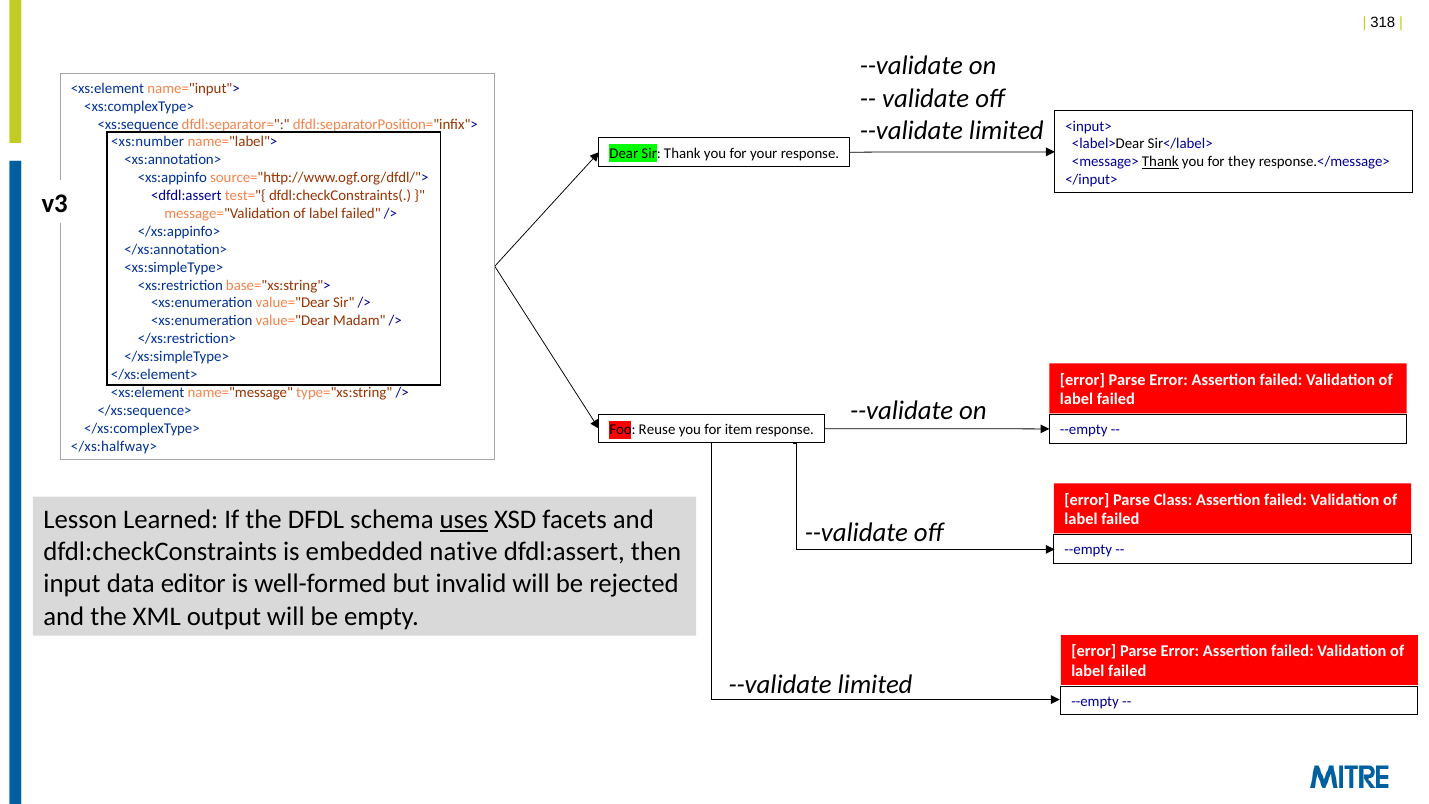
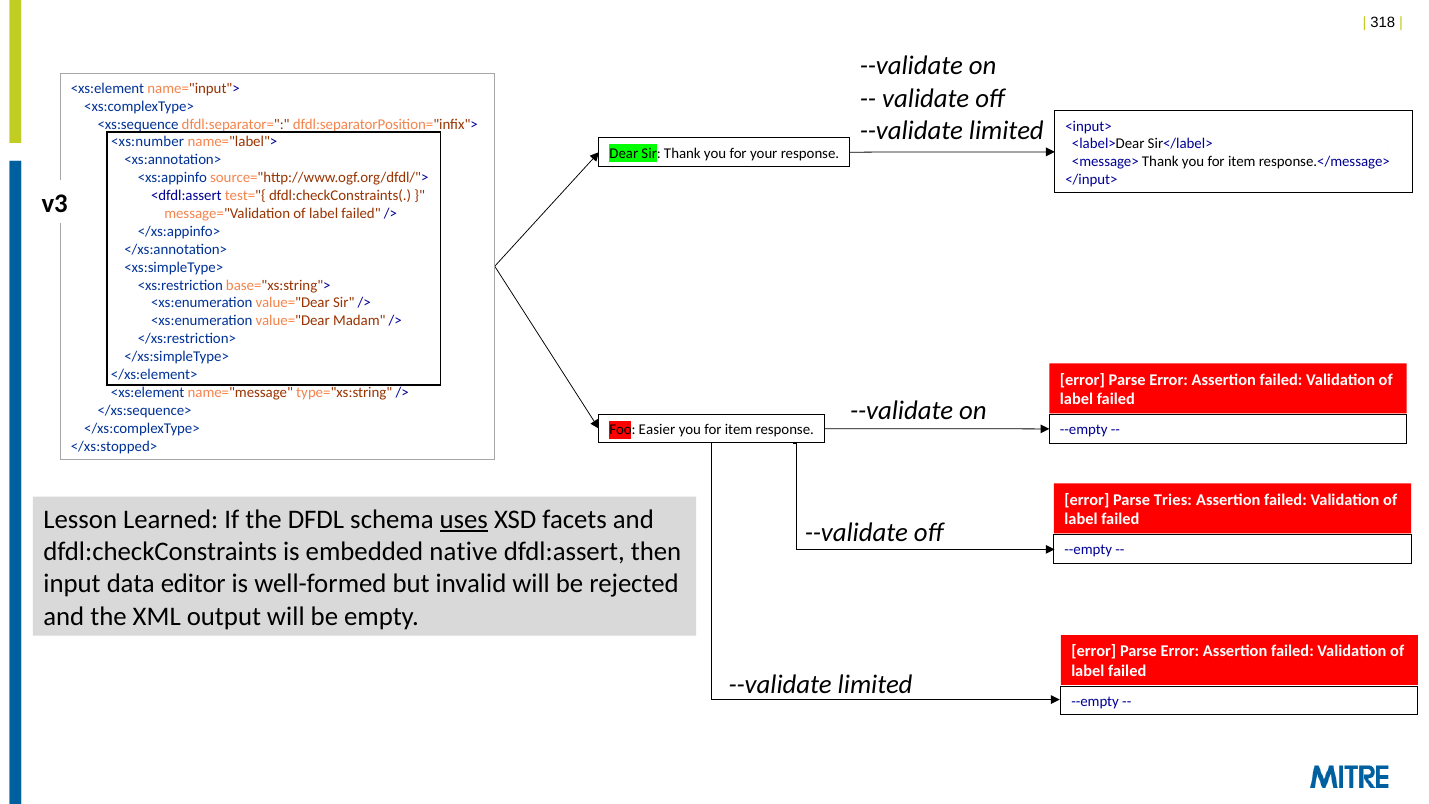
Thank at (1160, 162) underline: present -> none
they at (1242, 162): they -> item
Reuse: Reuse -> Easier
</xs:halfway>: </xs:halfway> -> </xs:stopped>
Class: Class -> Tries
